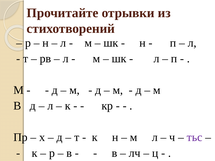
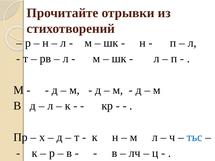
тьс colour: purple -> blue
